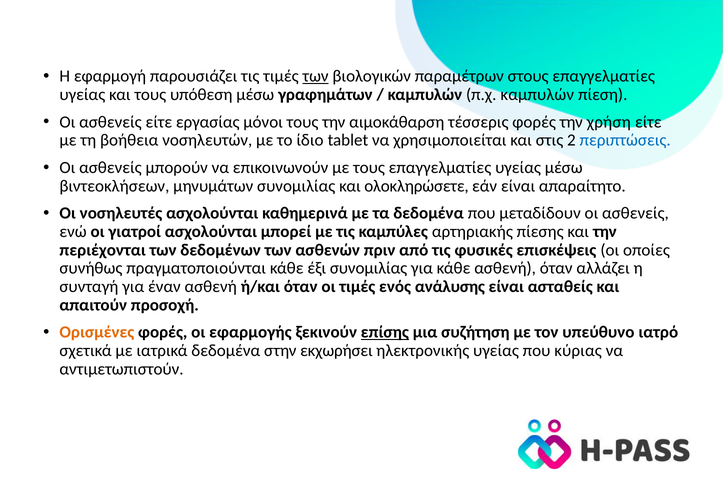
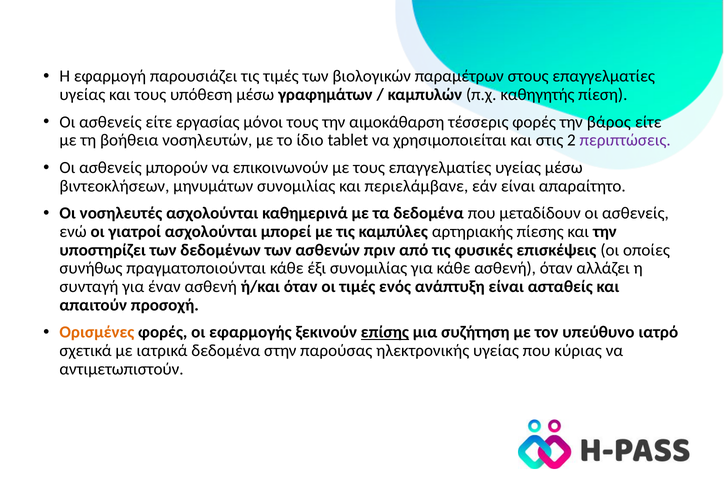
των at (316, 76) underline: present -> none
π.χ καμπυλών: καμπυλών -> καθηγητής
χρήση: χρήση -> βάρος
περιπτώσεις colour: blue -> purple
ολοκληρώσετε: ολοκληρώσετε -> περιελάμβανε
περιέχονται: περιέχονται -> υποστηρίζει
ανάλυσης: ανάλυσης -> ανάπτυξη
εκχωρήσει: εκχωρήσει -> παρούσας
